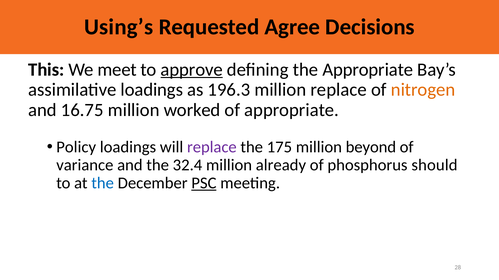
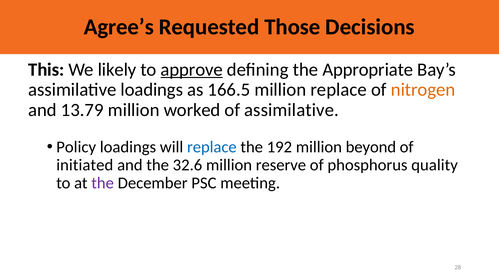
Using’s: Using’s -> Agree’s
Agree: Agree -> Those
meet: meet -> likely
196.3: 196.3 -> 166.5
16.75: 16.75 -> 13.79
of appropriate: appropriate -> assimilative
replace at (212, 147) colour: purple -> blue
175: 175 -> 192
variance: variance -> initiated
32.4: 32.4 -> 32.6
already: already -> reserve
should: should -> quality
the at (103, 183) colour: blue -> purple
PSC underline: present -> none
